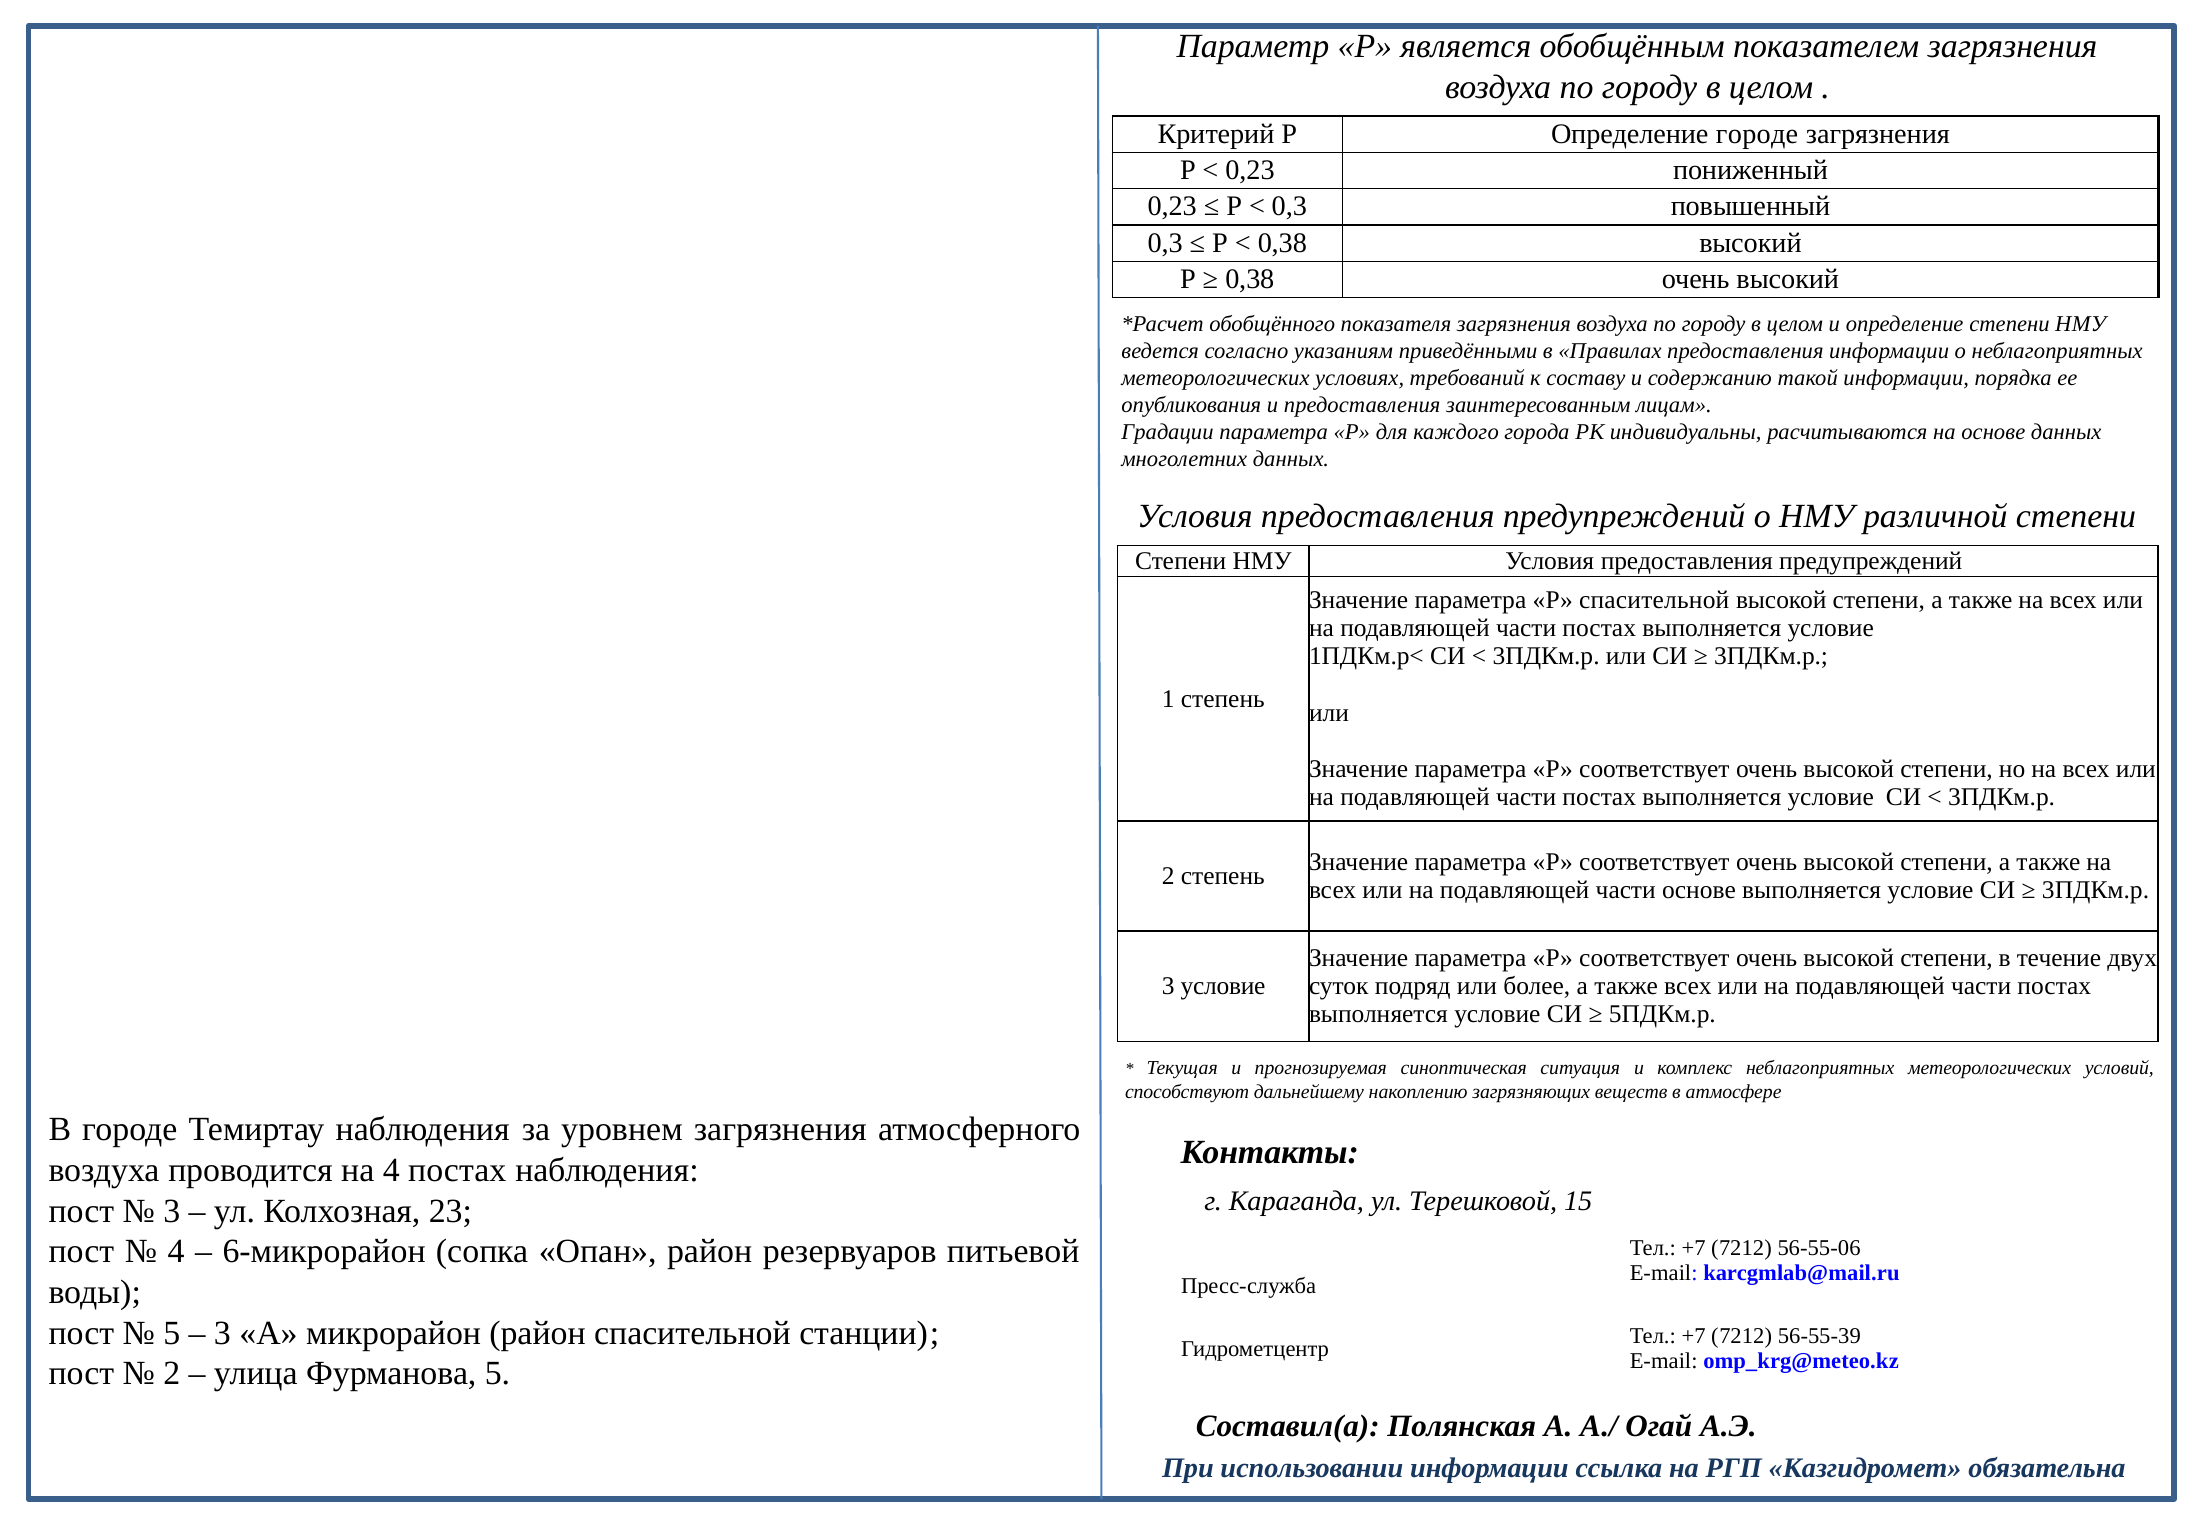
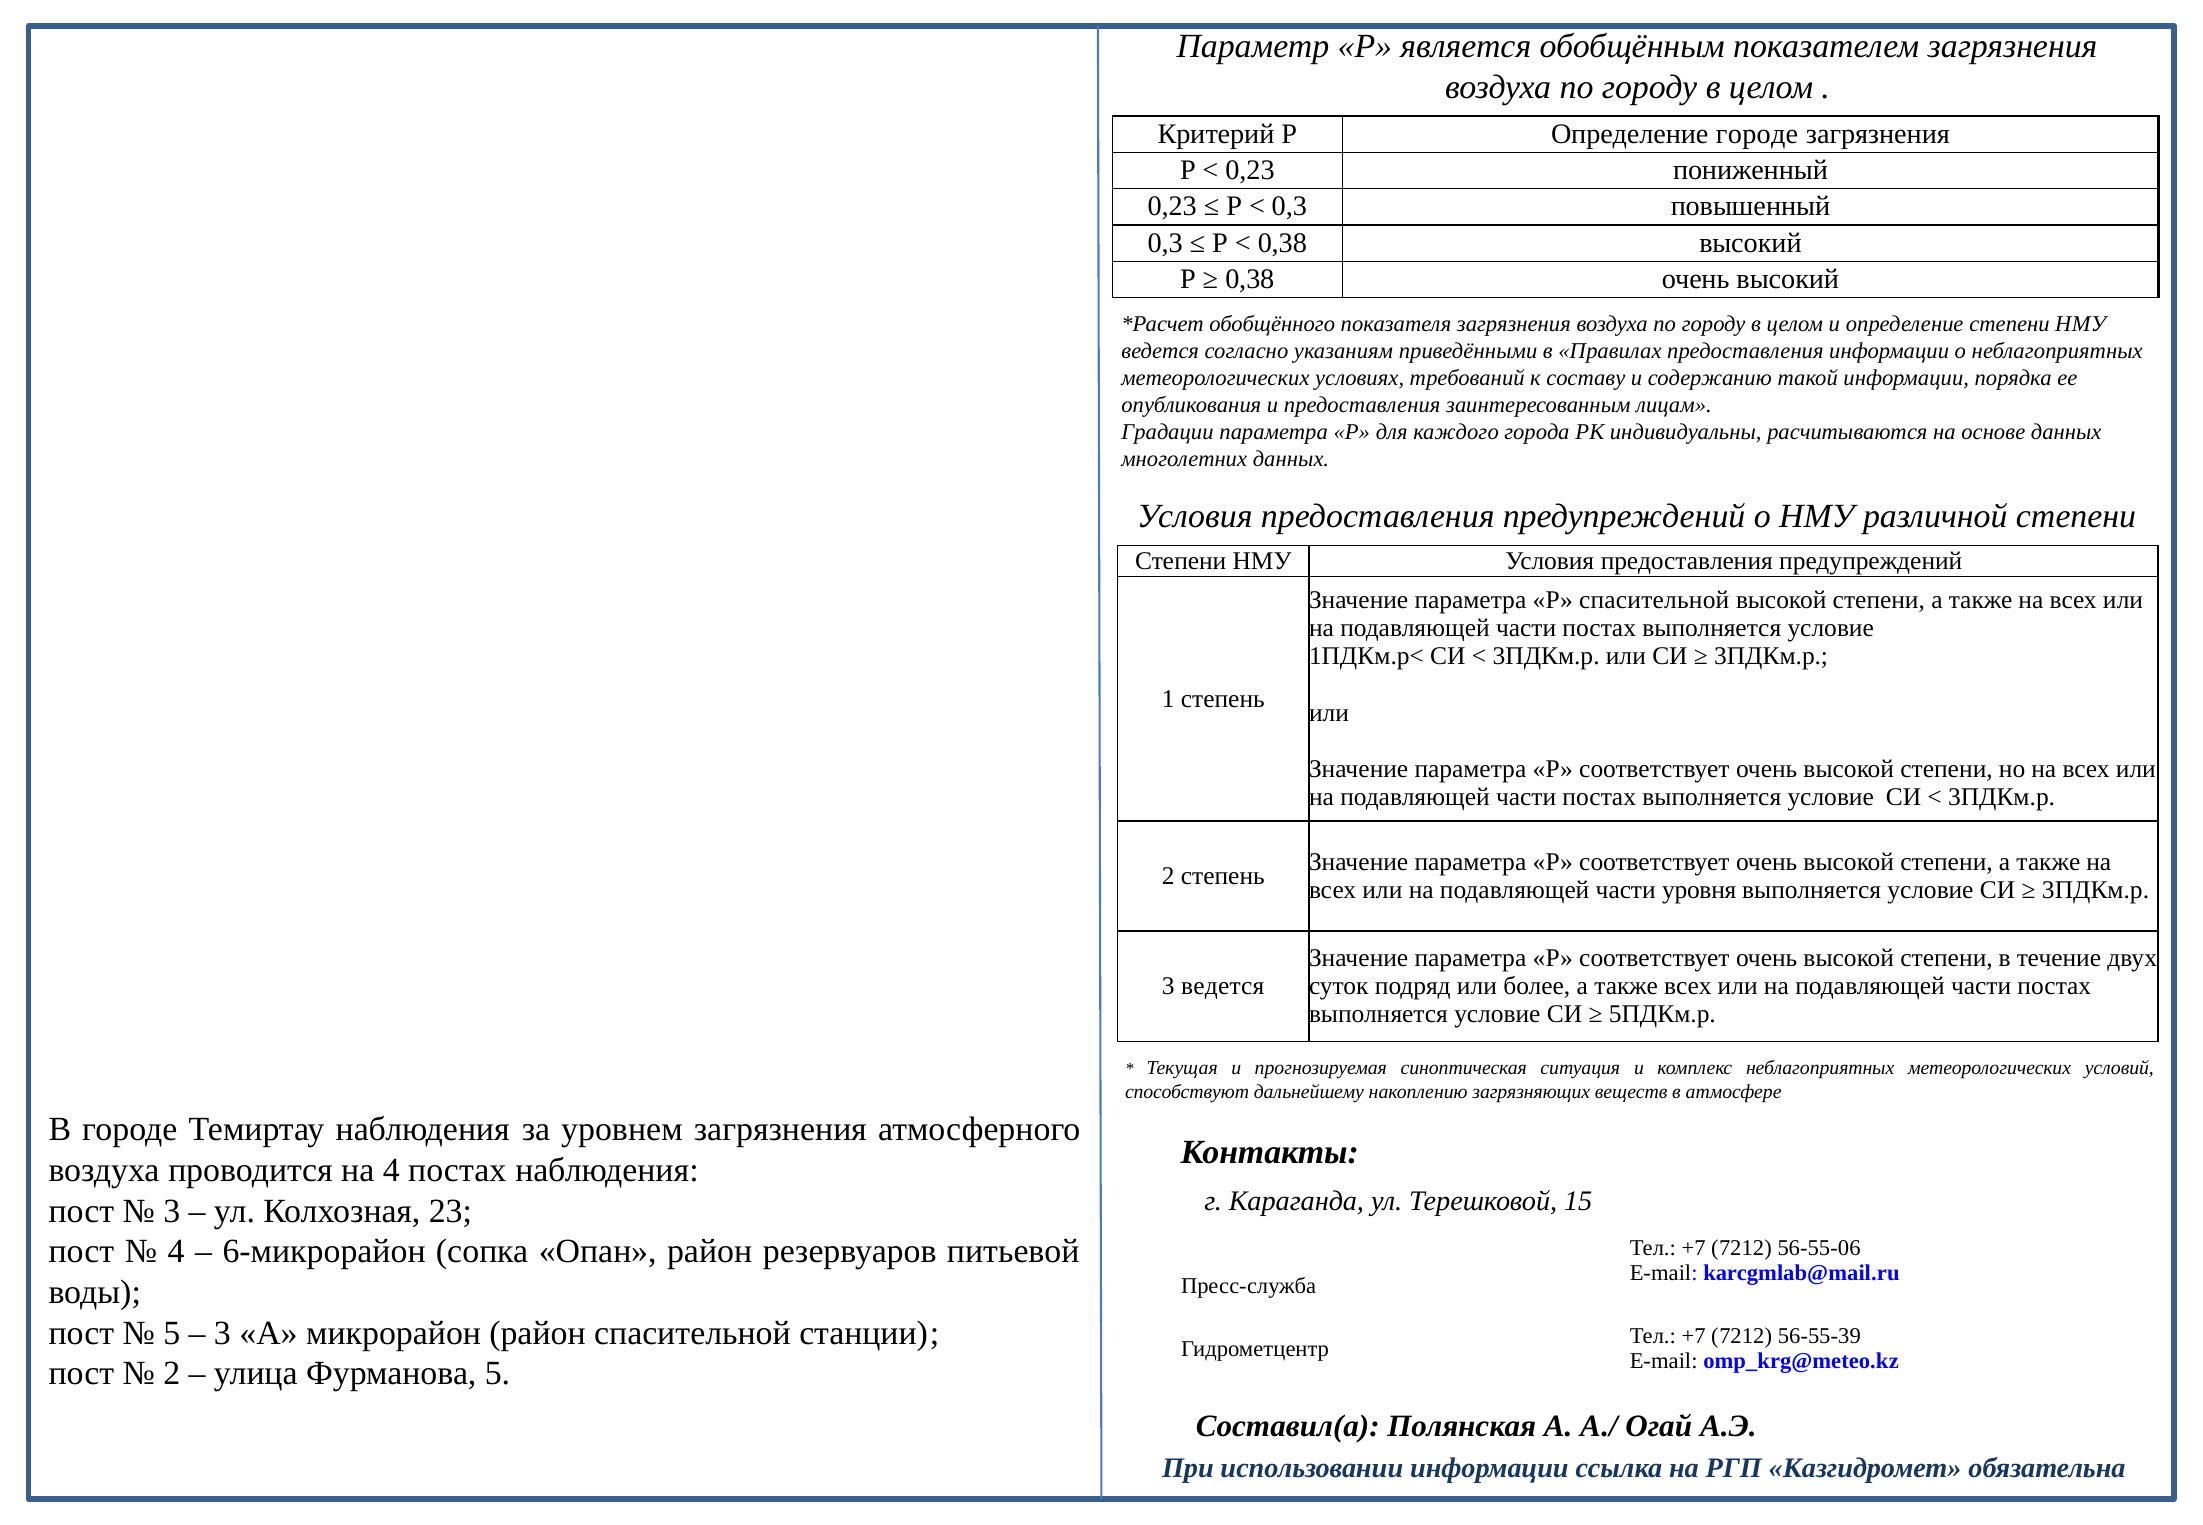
части основе: основе -> уровня
3 условие: условие -> ведется
